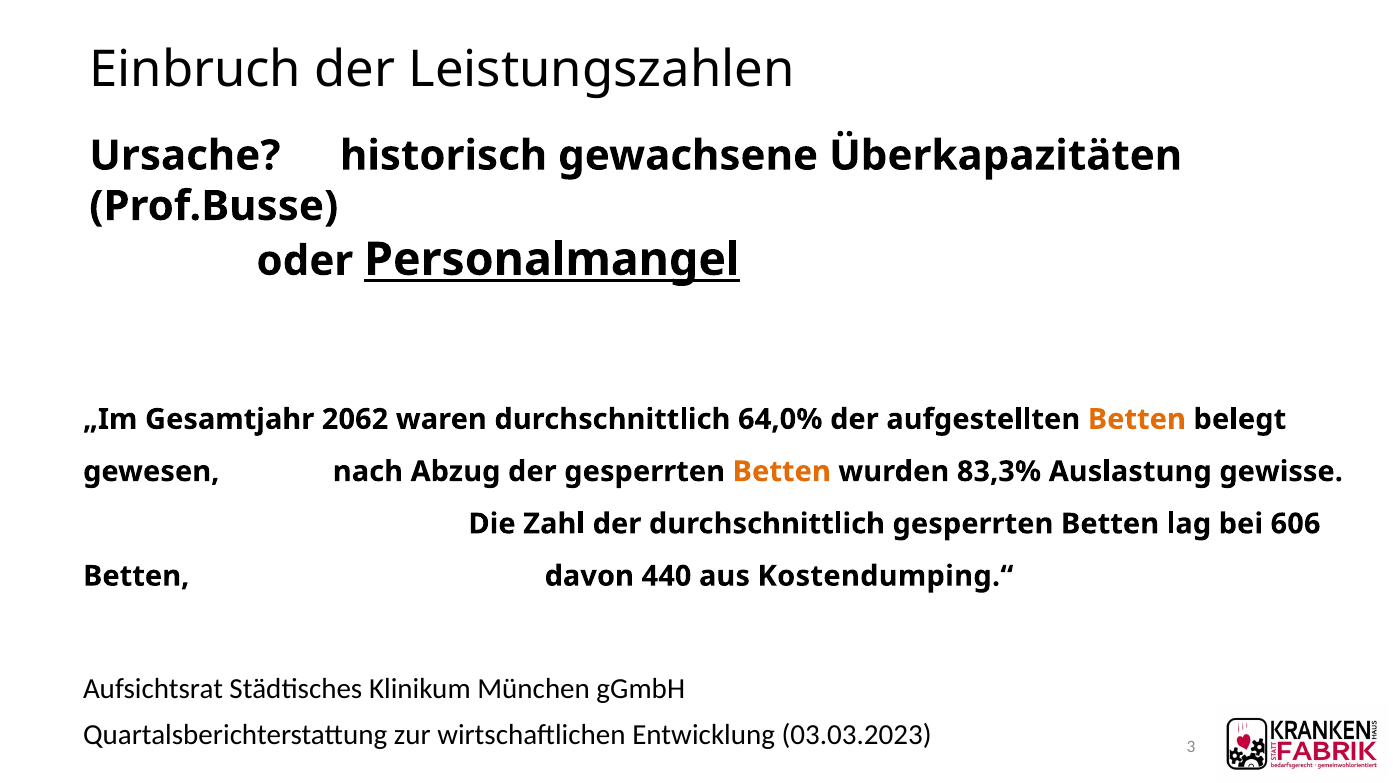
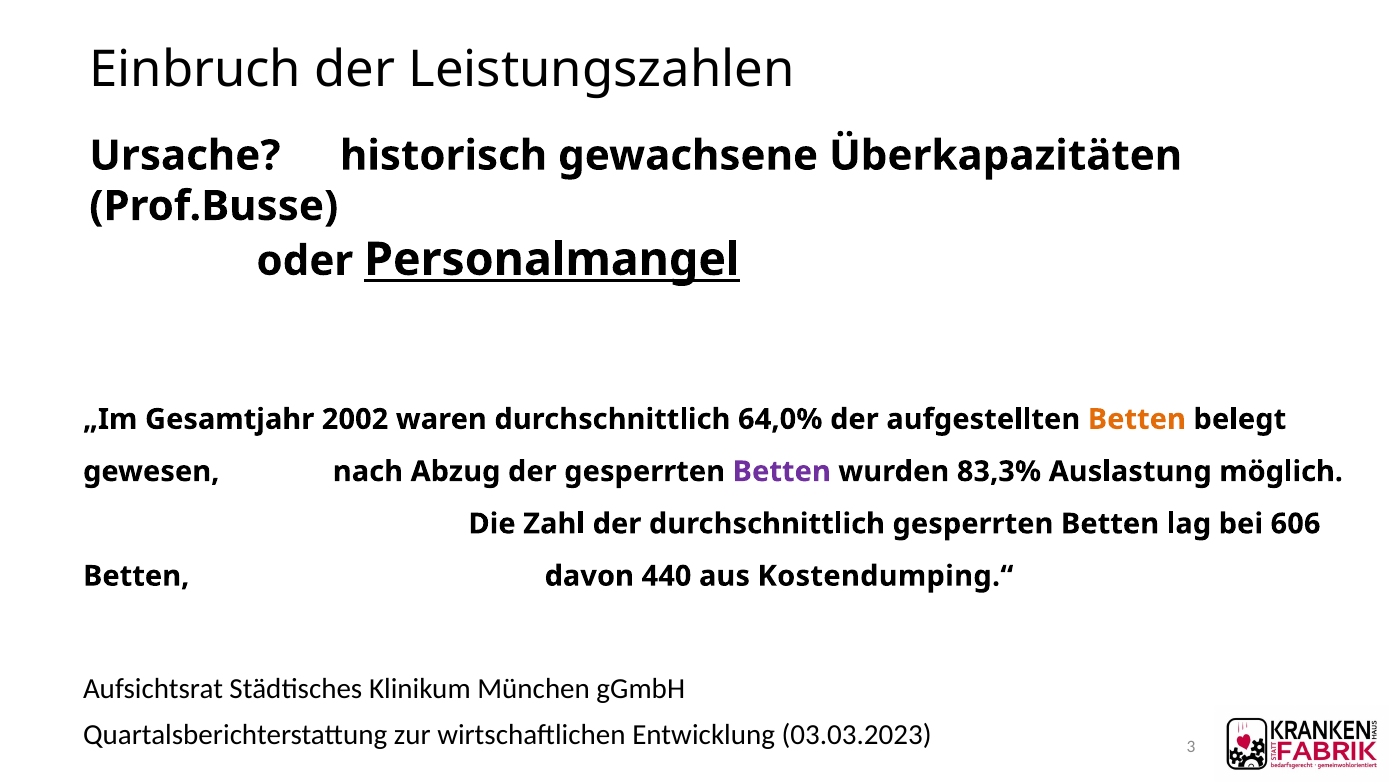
2062: 2062 -> 2002
Betten at (782, 472) colour: orange -> purple
gewisse: gewisse -> möglich
